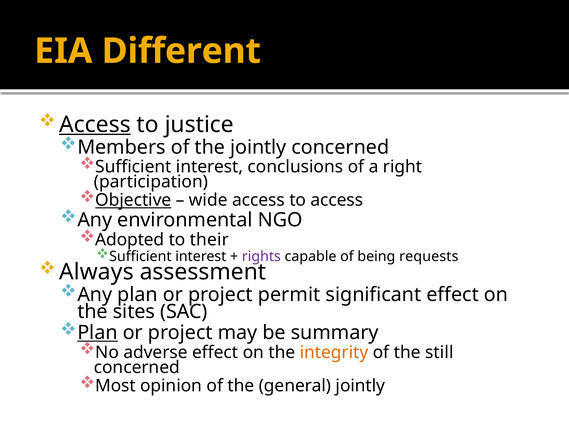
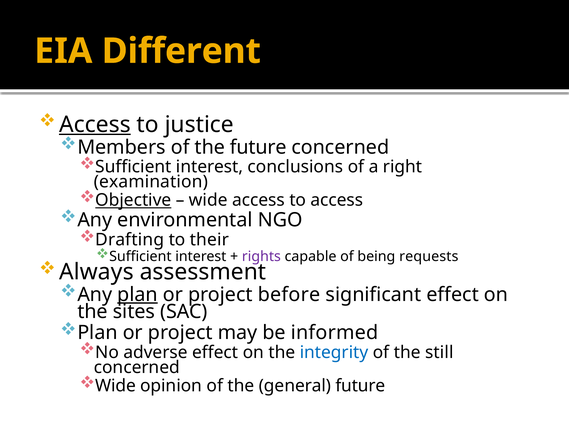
the jointly: jointly -> future
participation: participation -> examination
Adopted: Adopted -> Drafting
plan at (138, 294) underline: none -> present
permit: permit -> before
Plan at (98, 332) underline: present -> none
summary: summary -> informed
integrity colour: orange -> blue
Most at (115, 386): Most -> Wide
general jointly: jointly -> future
